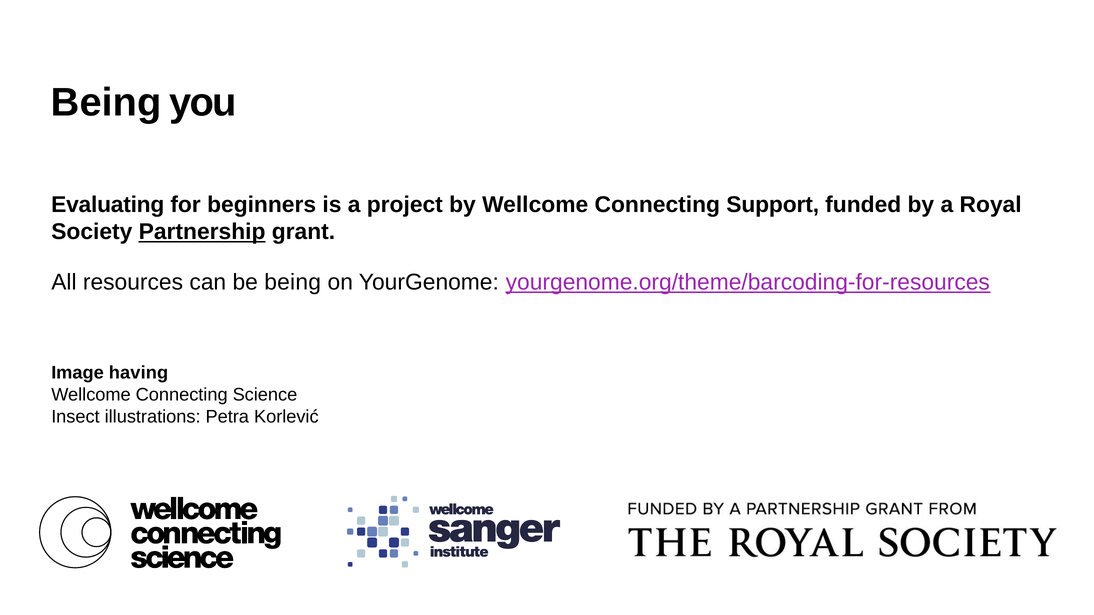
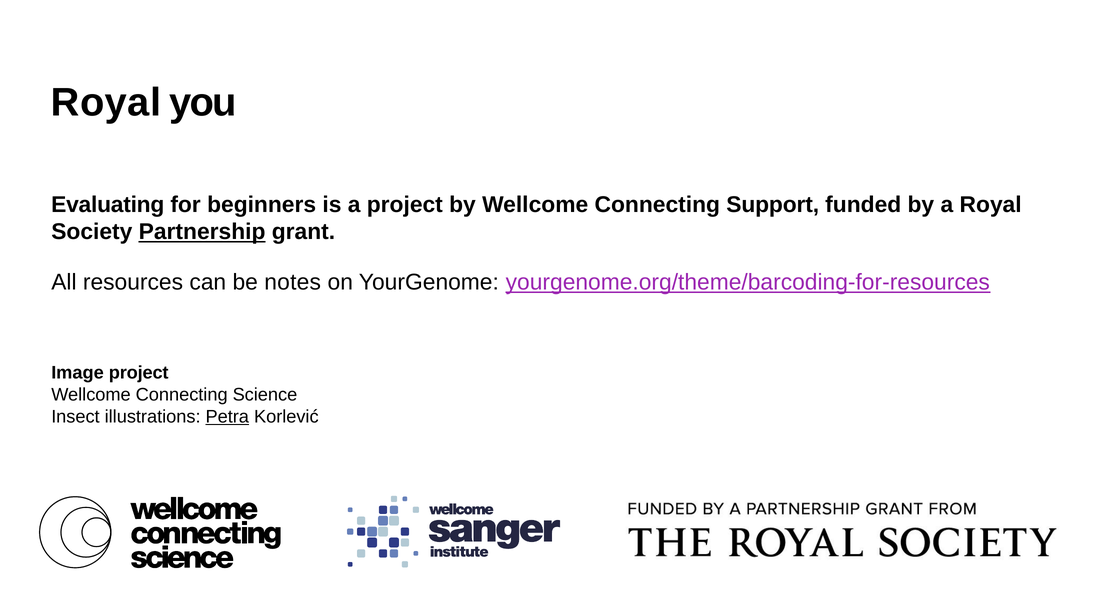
Being at (106, 103): Being -> Royal
be being: being -> notes
Image having: having -> project
Petra underline: none -> present
